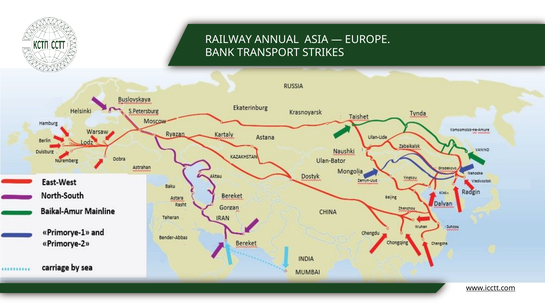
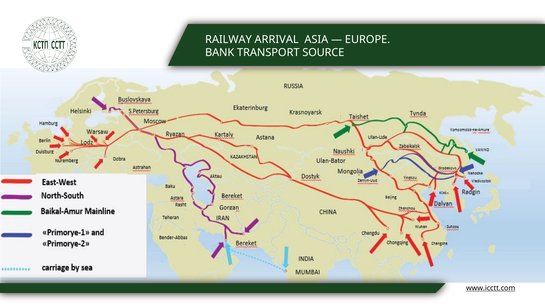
ANNUAL: ANNUAL -> ARRIVAL
STRIKES: STRIKES -> SOURCE
